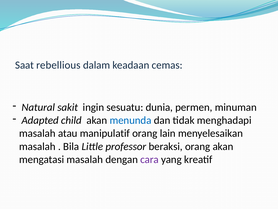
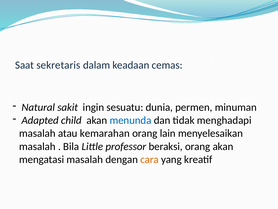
rebellious: rebellious -> sekretaris
manipulatif: manipulatif -> kemarahan
cara colour: purple -> orange
